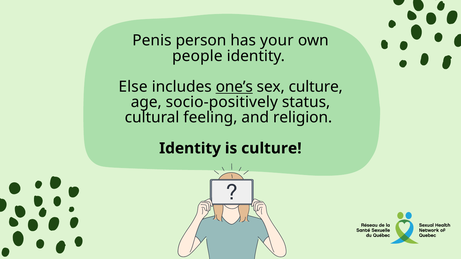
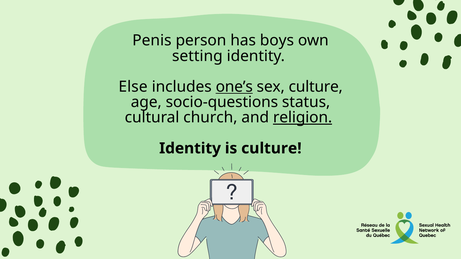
your: your -> boys
people: people -> setting
socio-positively: socio-positively -> socio-questions
feeling: feeling -> church
religion underline: none -> present
